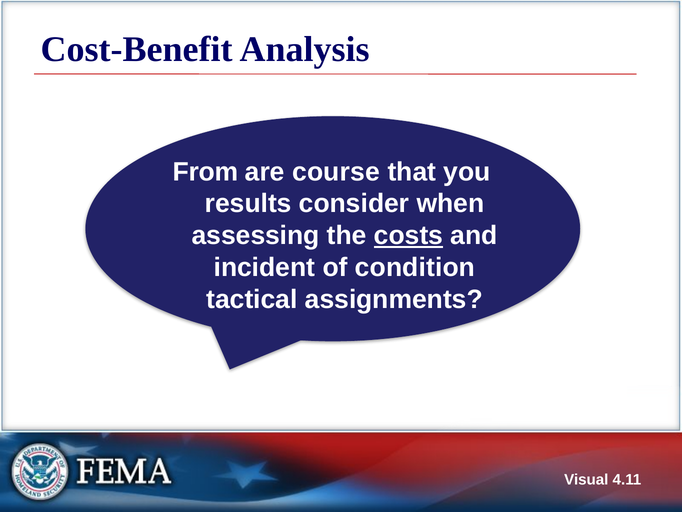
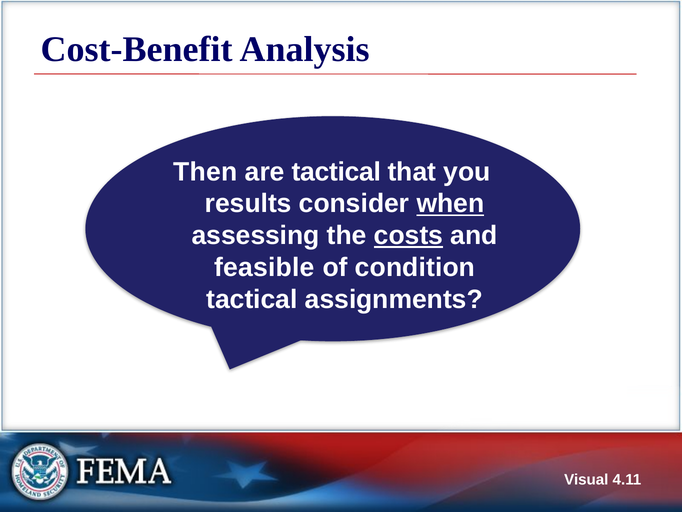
From: From -> Then
are course: course -> tactical
when underline: none -> present
incident: incident -> feasible
